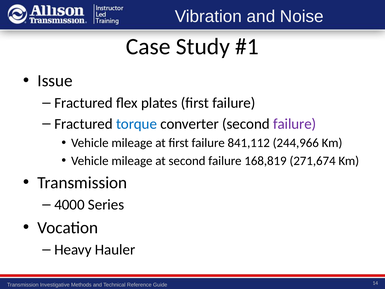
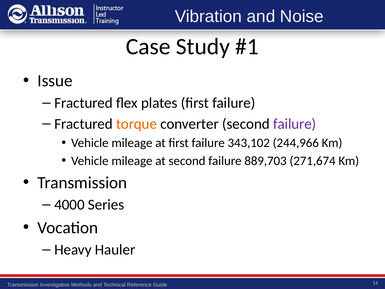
torque colour: blue -> orange
841,112: 841,112 -> 343,102
168,819: 168,819 -> 889,703
